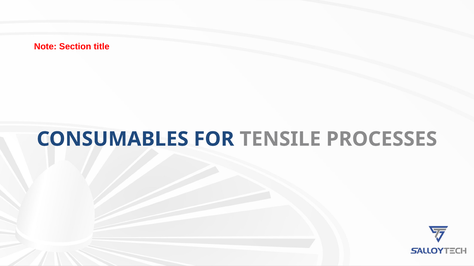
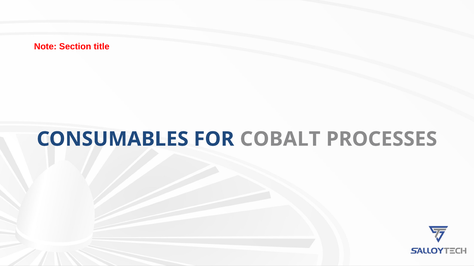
TENSILE: TENSILE -> COBALT
